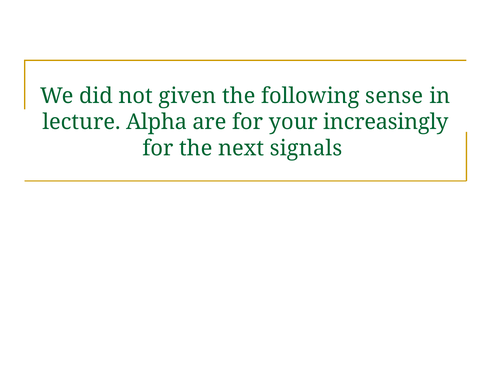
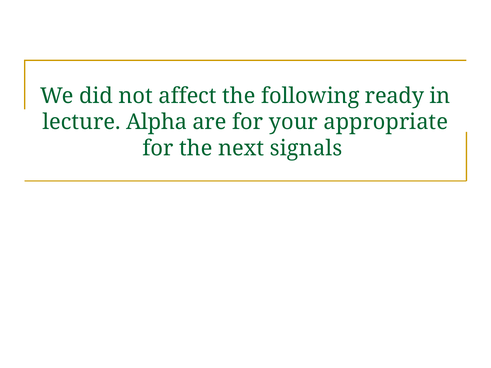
given: given -> affect
sense: sense -> ready
increasingly: increasingly -> appropriate
